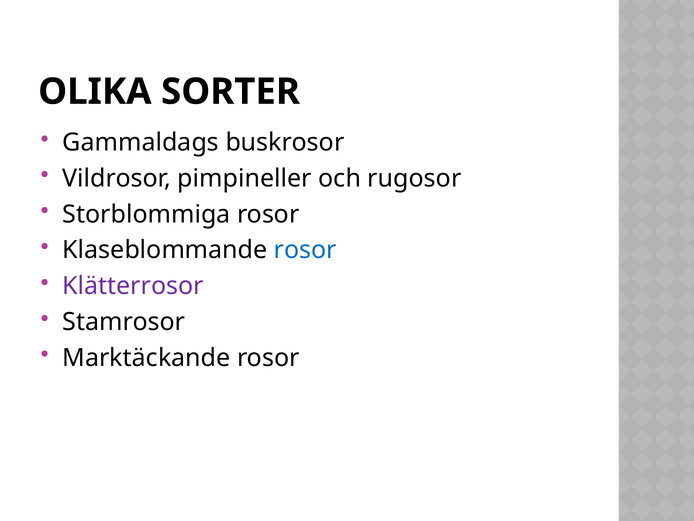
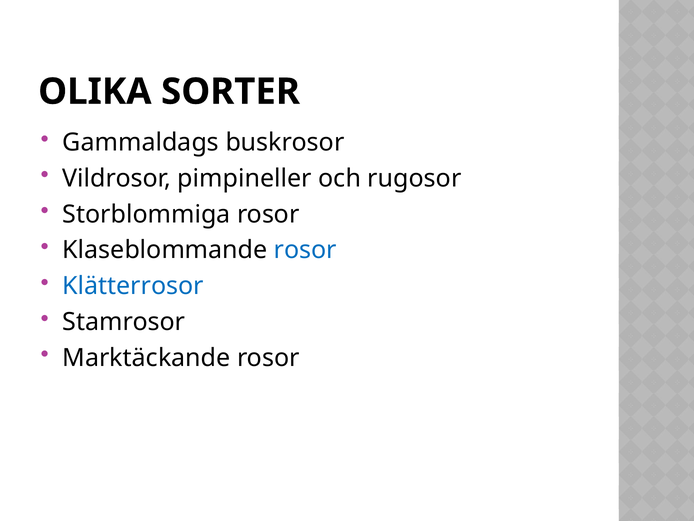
Klätterrosor colour: purple -> blue
